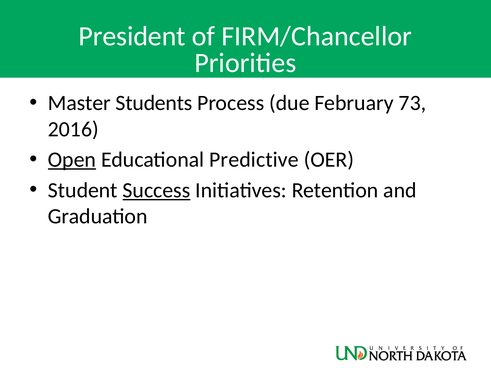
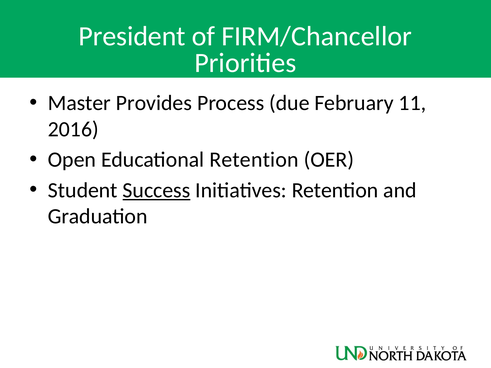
Students: Students -> Provides
73: 73 -> 11
Open underline: present -> none
Educational Predictive: Predictive -> Retention
